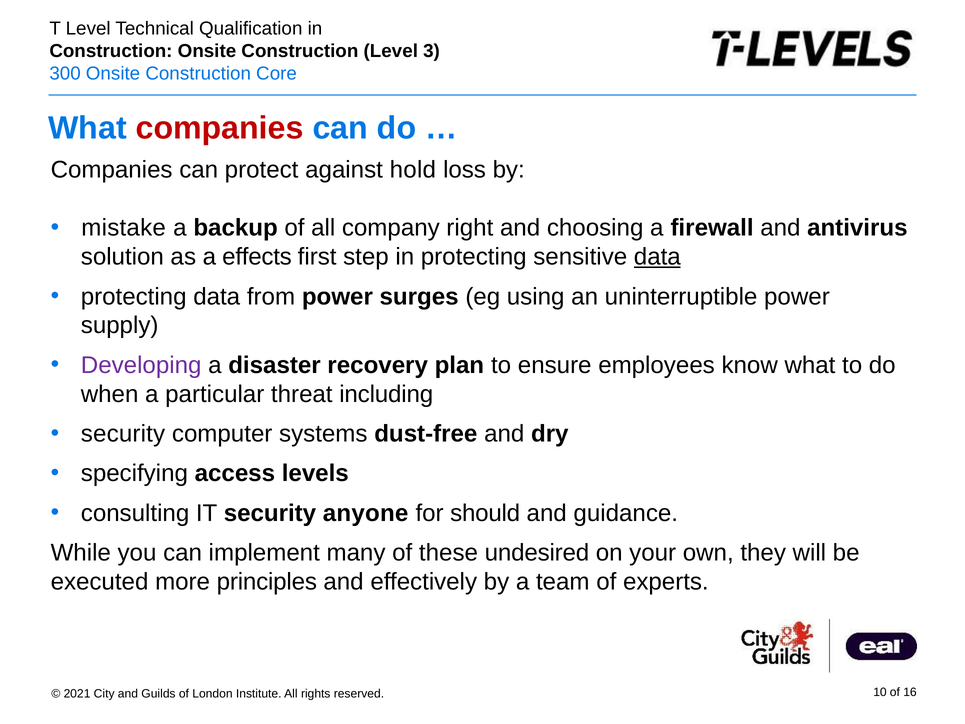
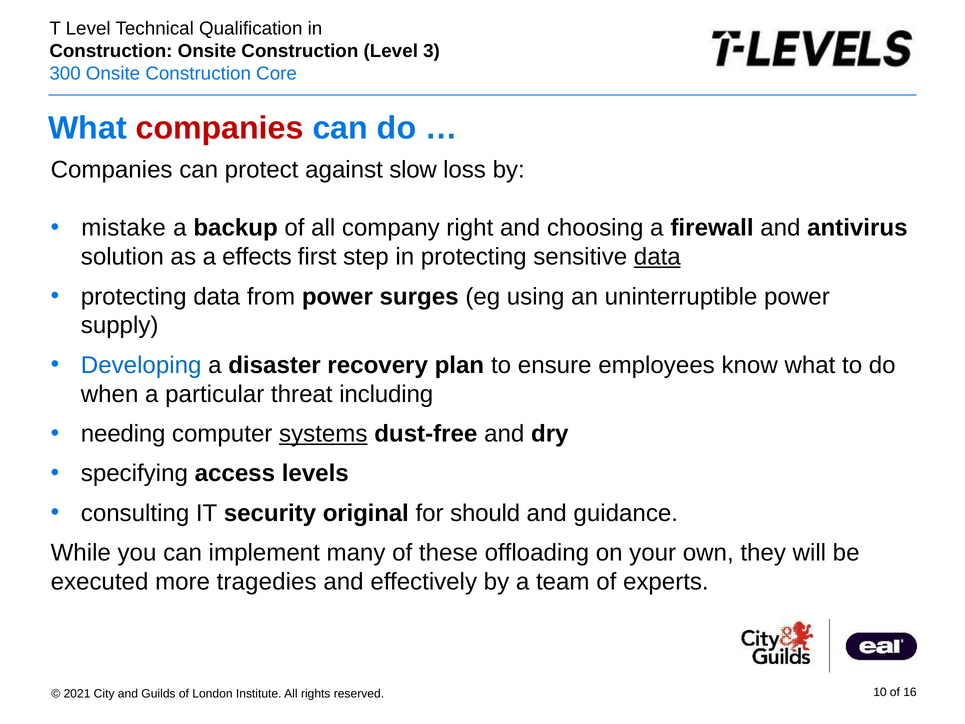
hold: hold -> slow
Developing colour: purple -> blue
security at (123, 434): security -> needing
systems underline: none -> present
anyone: anyone -> original
undesired: undesired -> offloading
principles: principles -> tragedies
